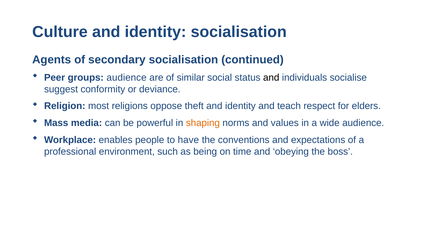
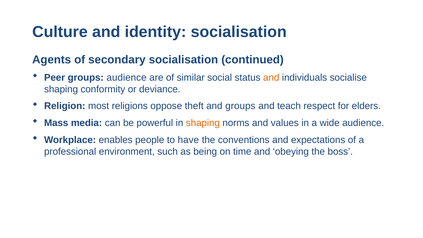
and at (271, 78) colour: black -> orange
suggest at (61, 89): suggest -> shaping
theft and identity: identity -> groups
